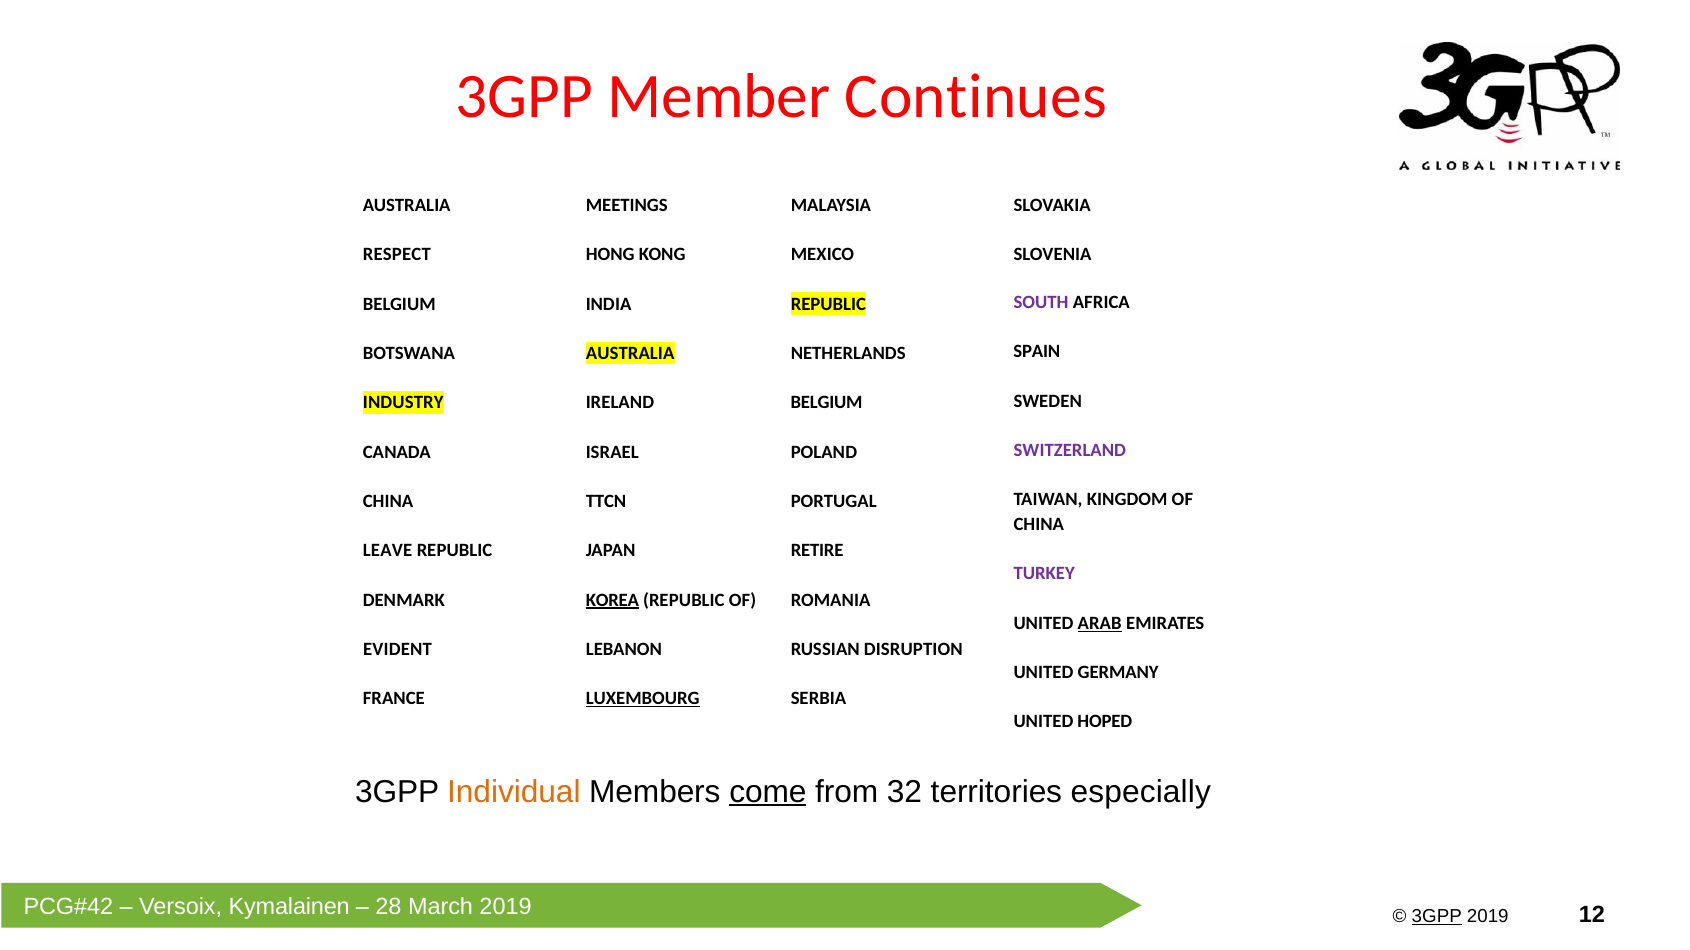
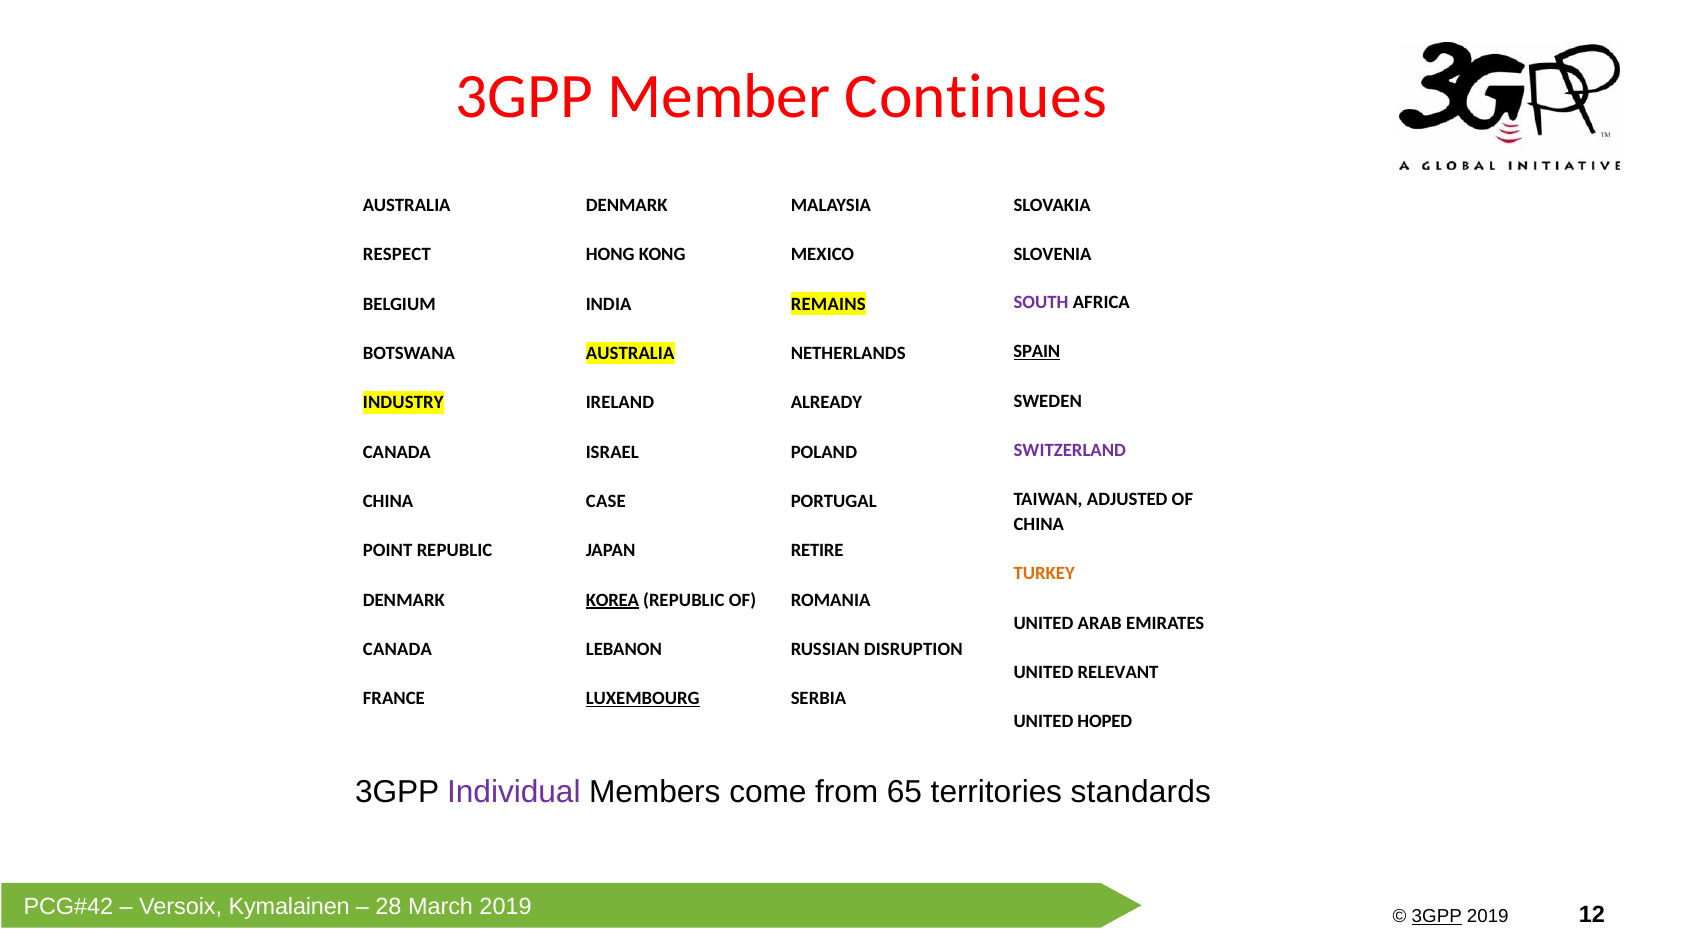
MEETINGS at (627, 205): MEETINGS -> DENMARK
REPUBLIC at (828, 304): REPUBLIC -> REMAINS
SPAIN underline: none -> present
BELGIUM at (827, 403): BELGIUM -> ALREADY
KINGDOM: KINGDOM -> ADJUSTED
TTCN: TTCN -> CASE
LEAVE: LEAVE -> POINT
TURKEY colour: purple -> orange
ARAB underline: present -> none
EVIDENT at (398, 650): EVIDENT -> CANADA
GERMANY: GERMANY -> RELEVANT
Individual colour: orange -> purple
come underline: present -> none
32: 32 -> 65
especially: especially -> standards
